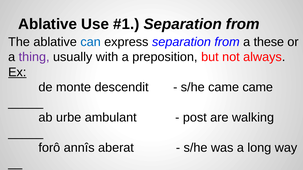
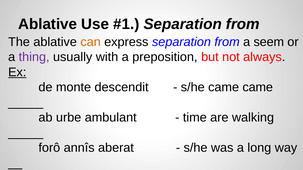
can colour: blue -> orange
these: these -> seem
post: post -> time
